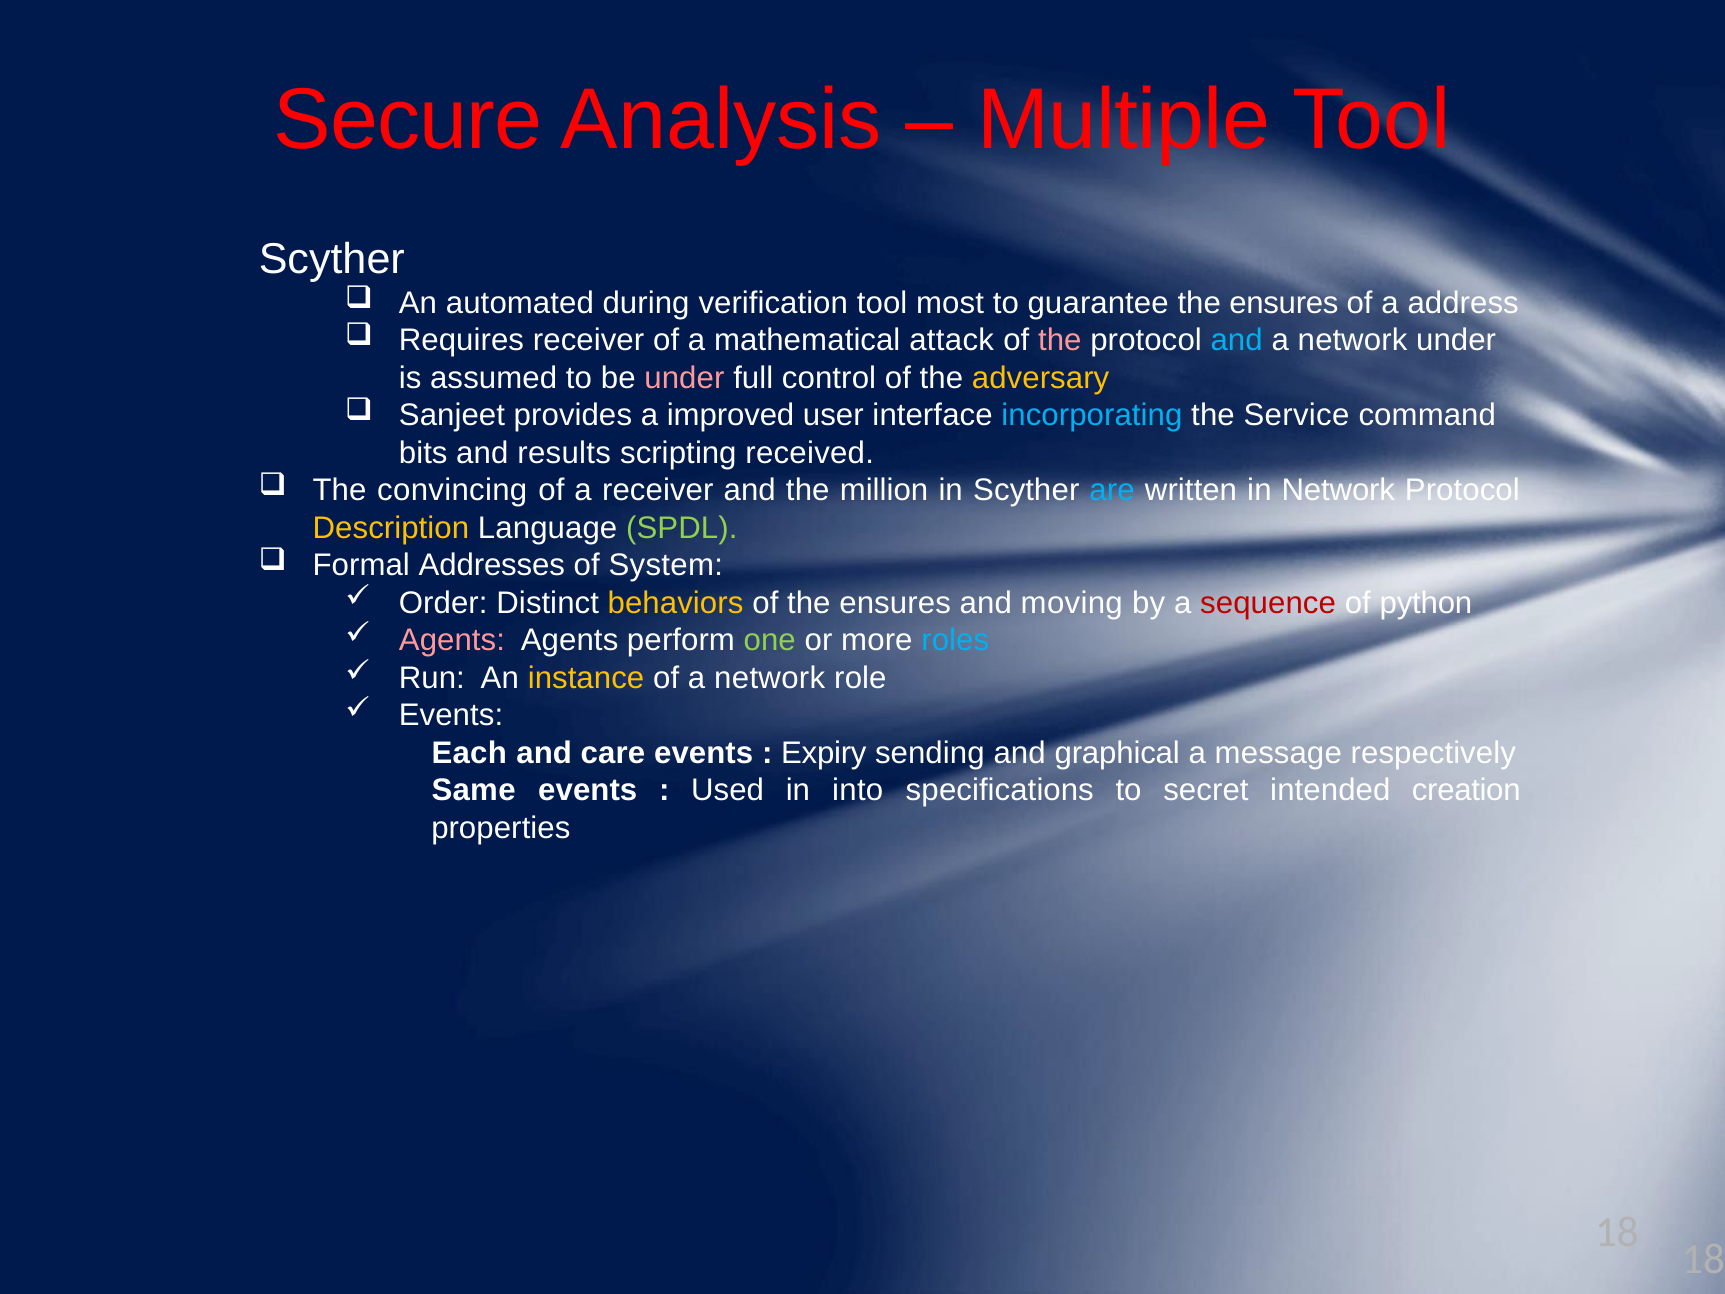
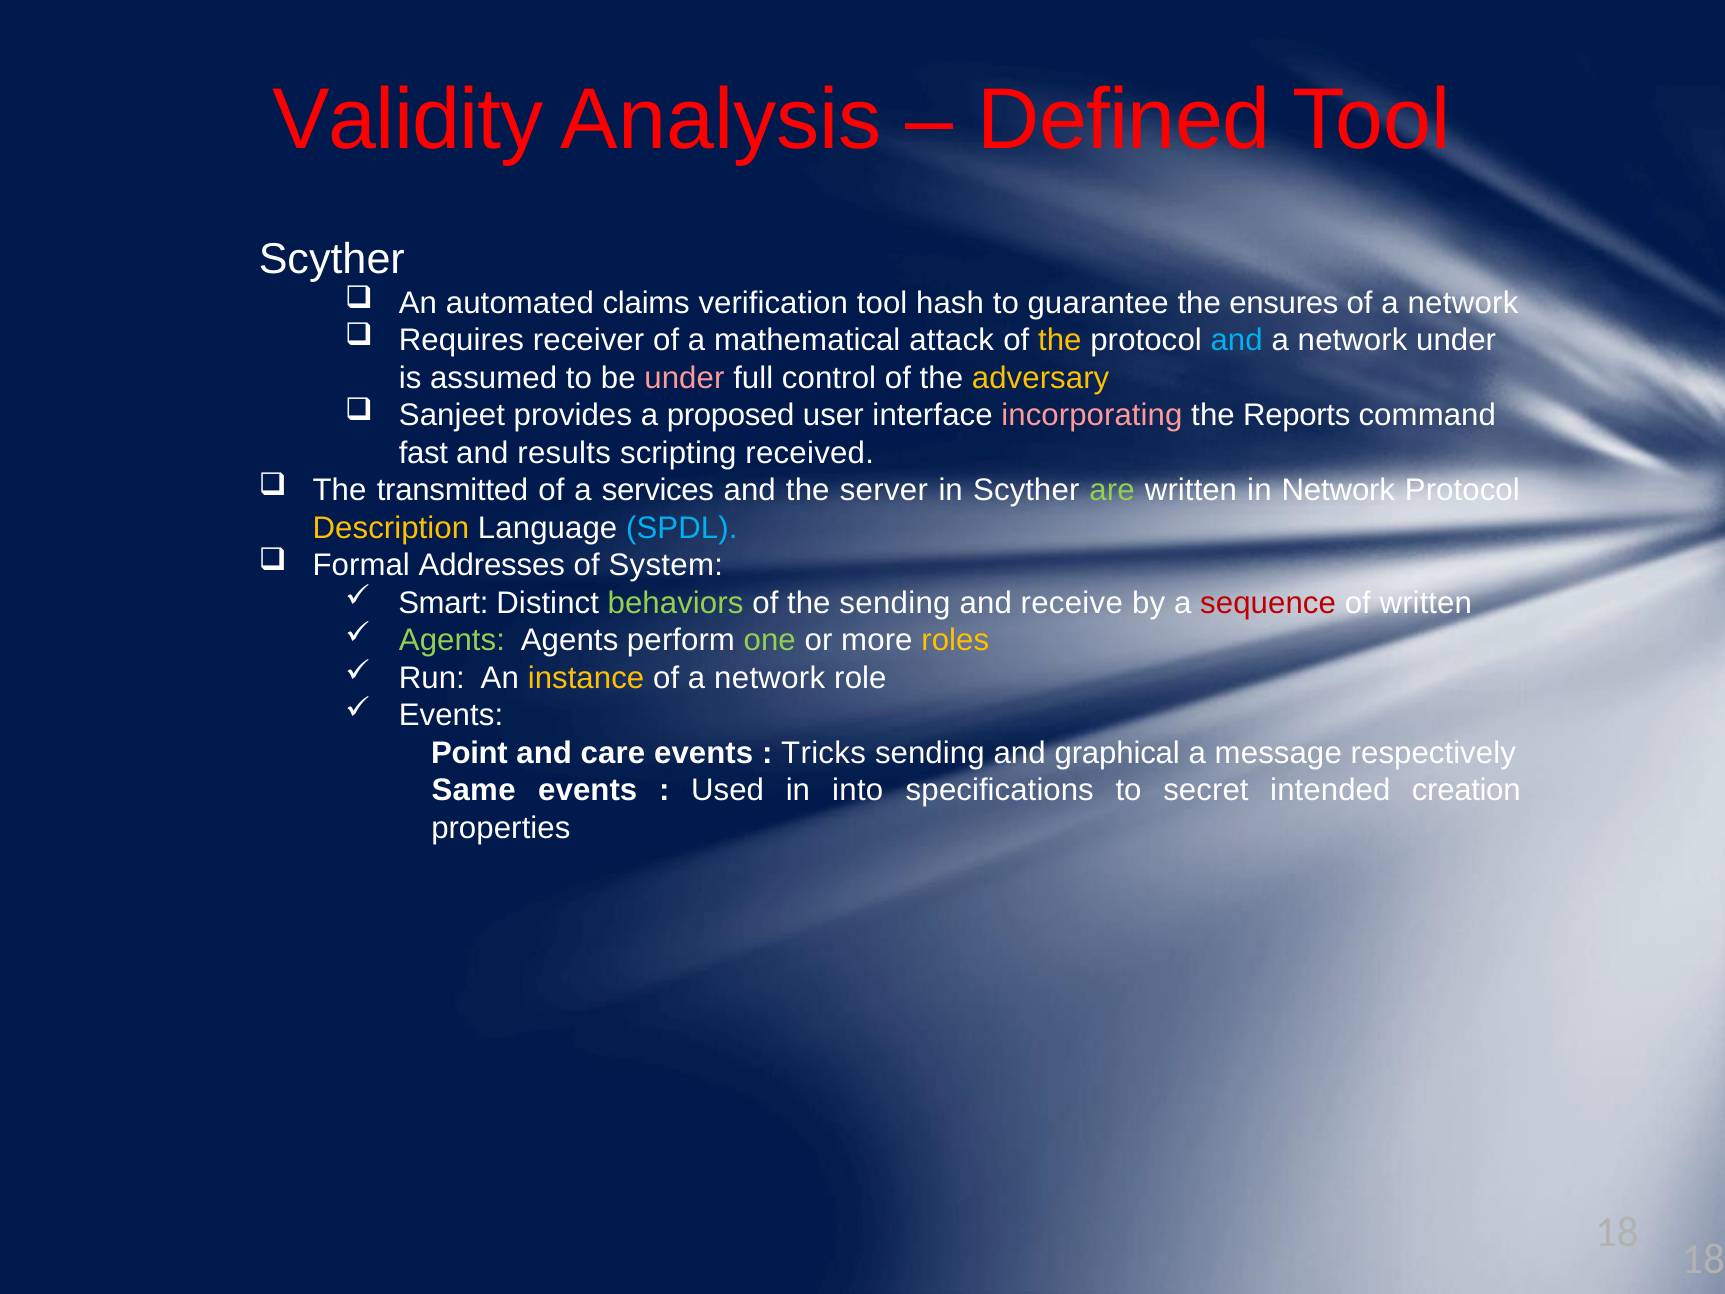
Secure: Secure -> Validity
Multiple: Multiple -> Defined
during: during -> claims
most: most -> hash
address at (1463, 303): address -> network
the at (1060, 340) colour: pink -> yellow
improved: improved -> proposed
incorporating colour: light blue -> pink
Service: Service -> Reports
bits: bits -> fast
convincing: convincing -> transmitted
a receiver: receiver -> services
million: million -> server
are colour: light blue -> light green
SPDL colour: light green -> light blue
Order: Order -> Smart
behaviors colour: yellow -> light green
of the ensures: ensures -> sending
moving: moving -> receive
of python: python -> written
Agents at (452, 640) colour: pink -> light green
roles colour: light blue -> yellow
Each: Each -> Point
Expiry: Expiry -> Tricks
